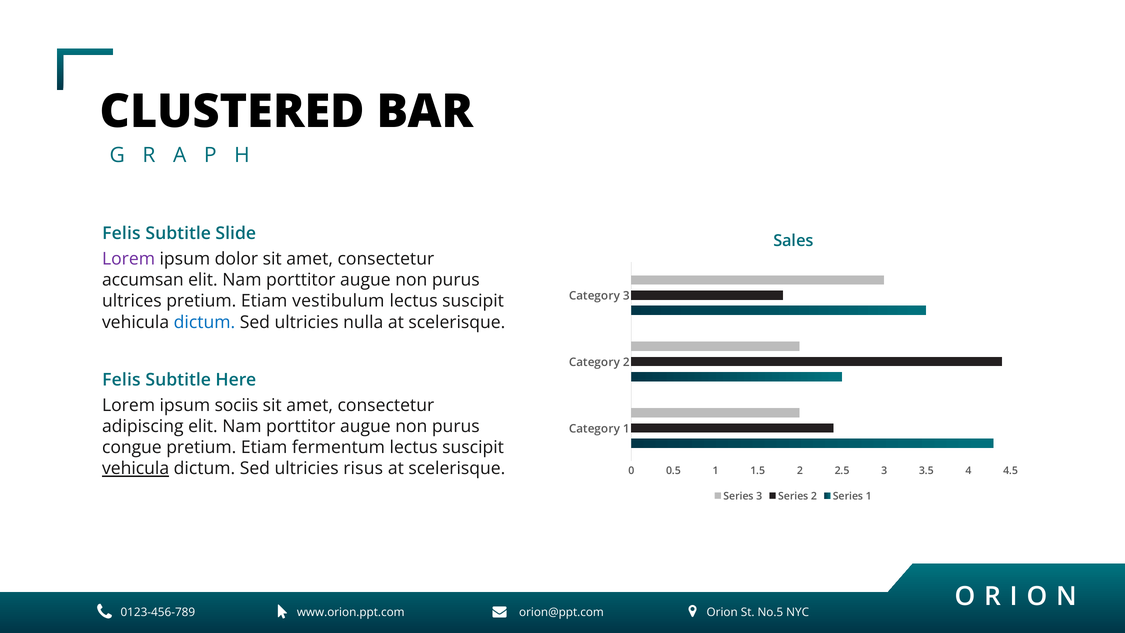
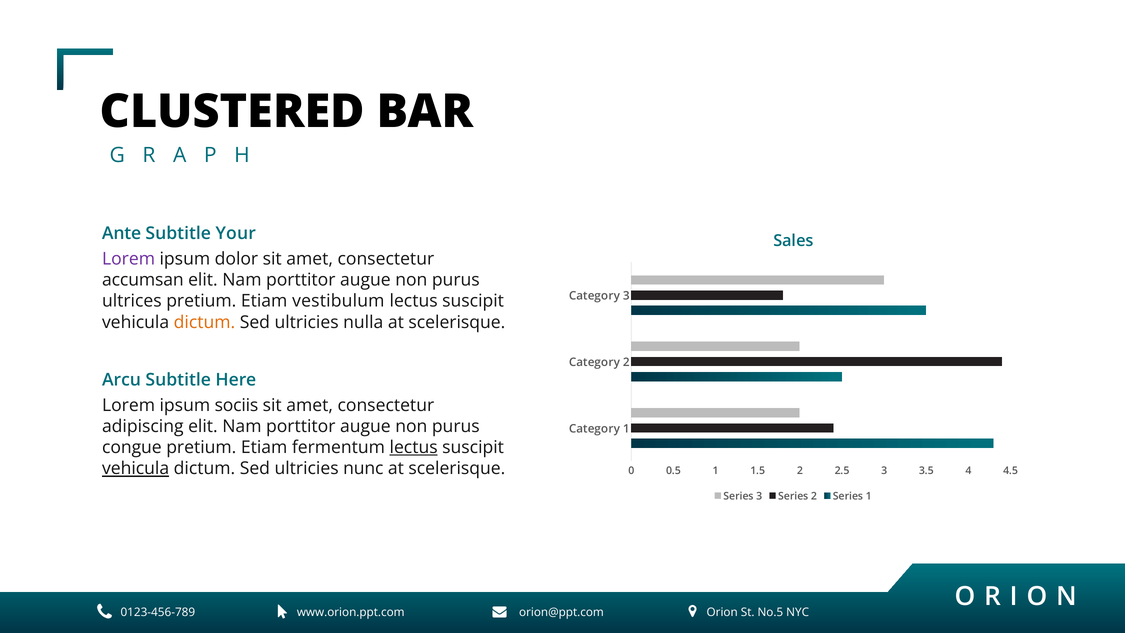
Felis at (121, 233): Felis -> Ante
Slide: Slide -> Your
dictum at (204, 322) colour: blue -> orange
Felis at (121, 380): Felis -> Arcu
lectus at (414, 447) underline: none -> present
risus: risus -> nunc
